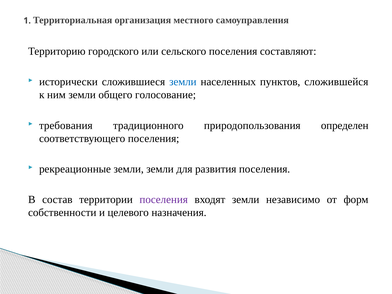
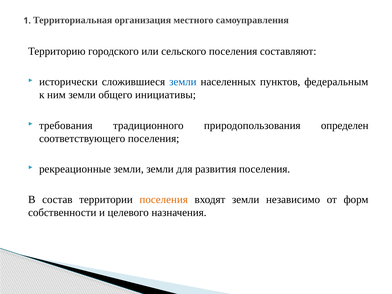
сложившейся: сложившейся -> федеральным
голосование: голосование -> инициативы
поселения at (164, 200) colour: purple -> orange
